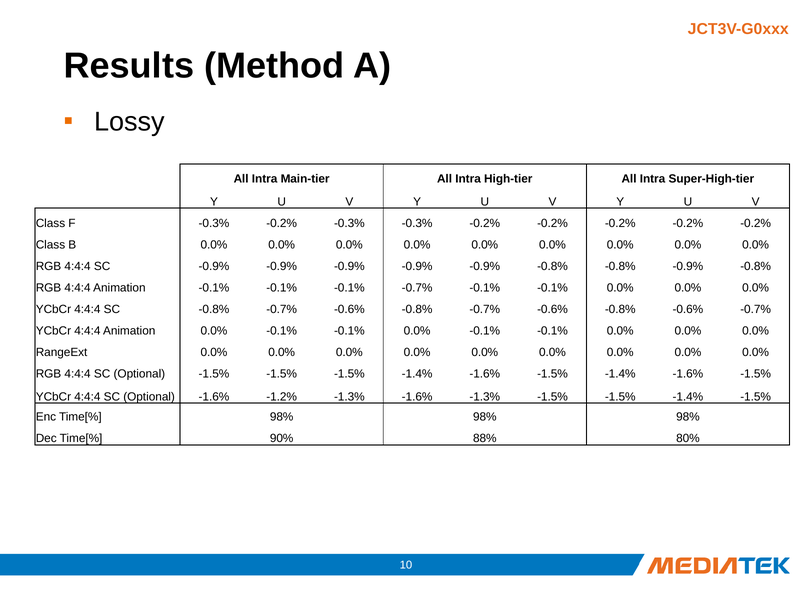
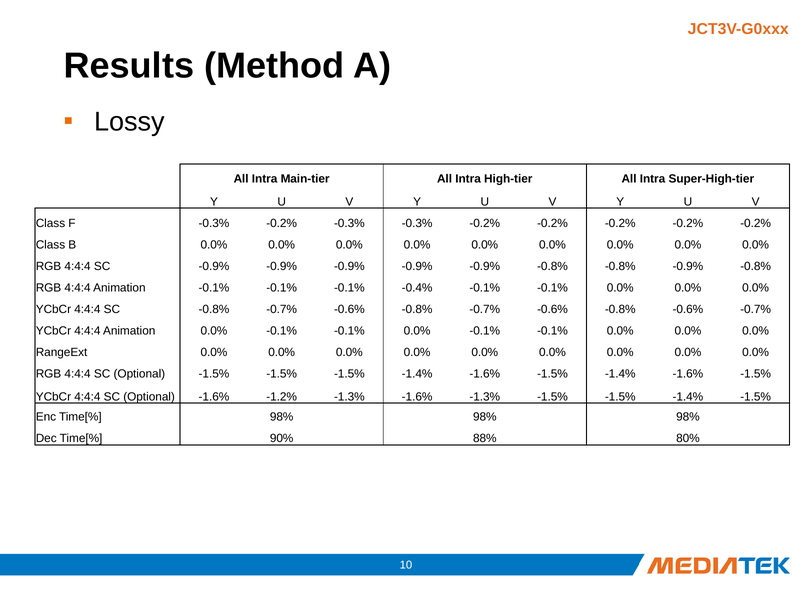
-0.1% -0.7%: -0.7% -> -0.4%
